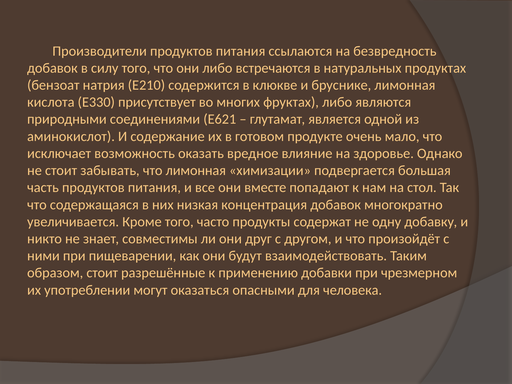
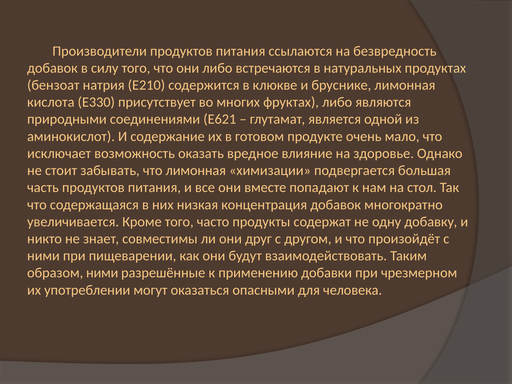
образом стоит: стоит -> ними
